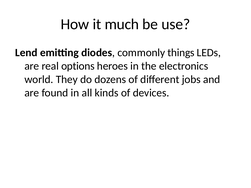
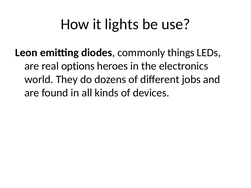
much: much -> lights
Lend: Lend -> Leon
